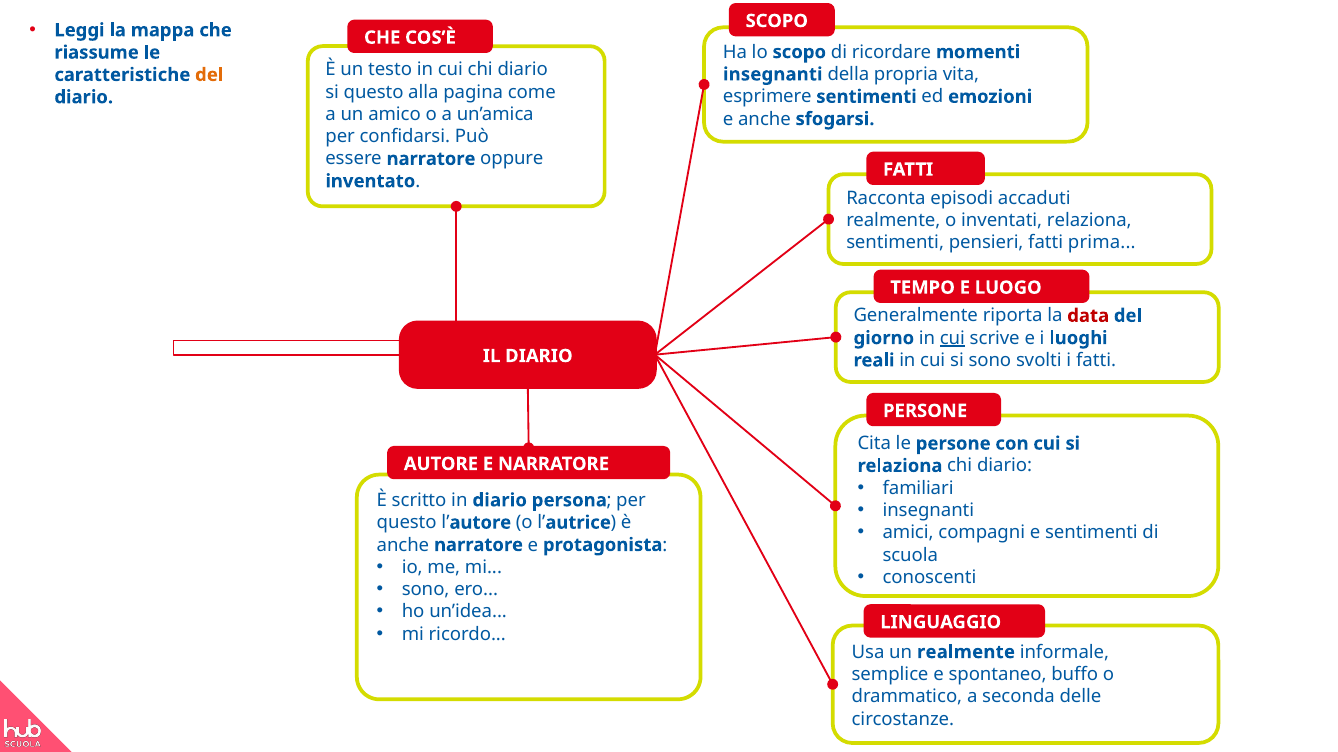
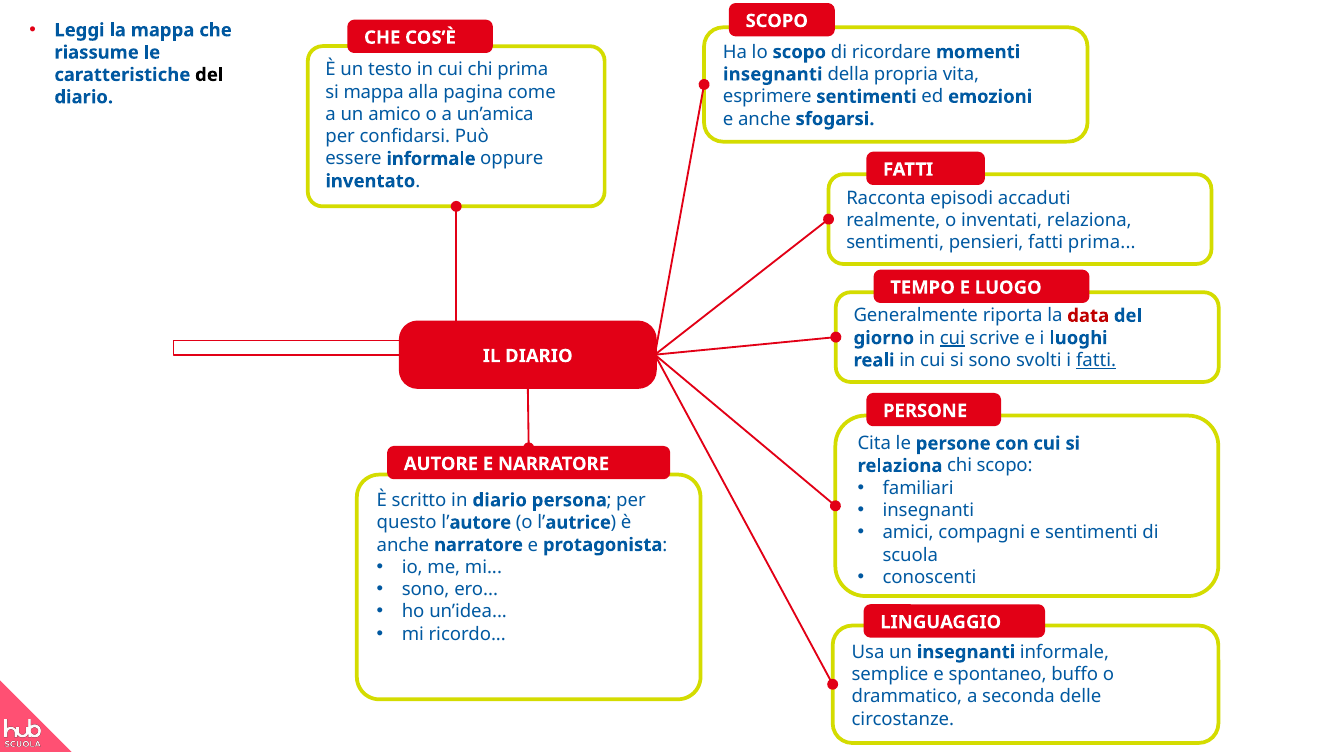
cui chi diario: diario -> prima
del at (209, 75) colour: orange -> black
si questo: questo -> mappa
essere narratore: narratore -> informale
fatti at (1096, 361) underline: none -> present
relaziona chi diario: diario -> scopo
un realmente: realmente -> insegnanti
